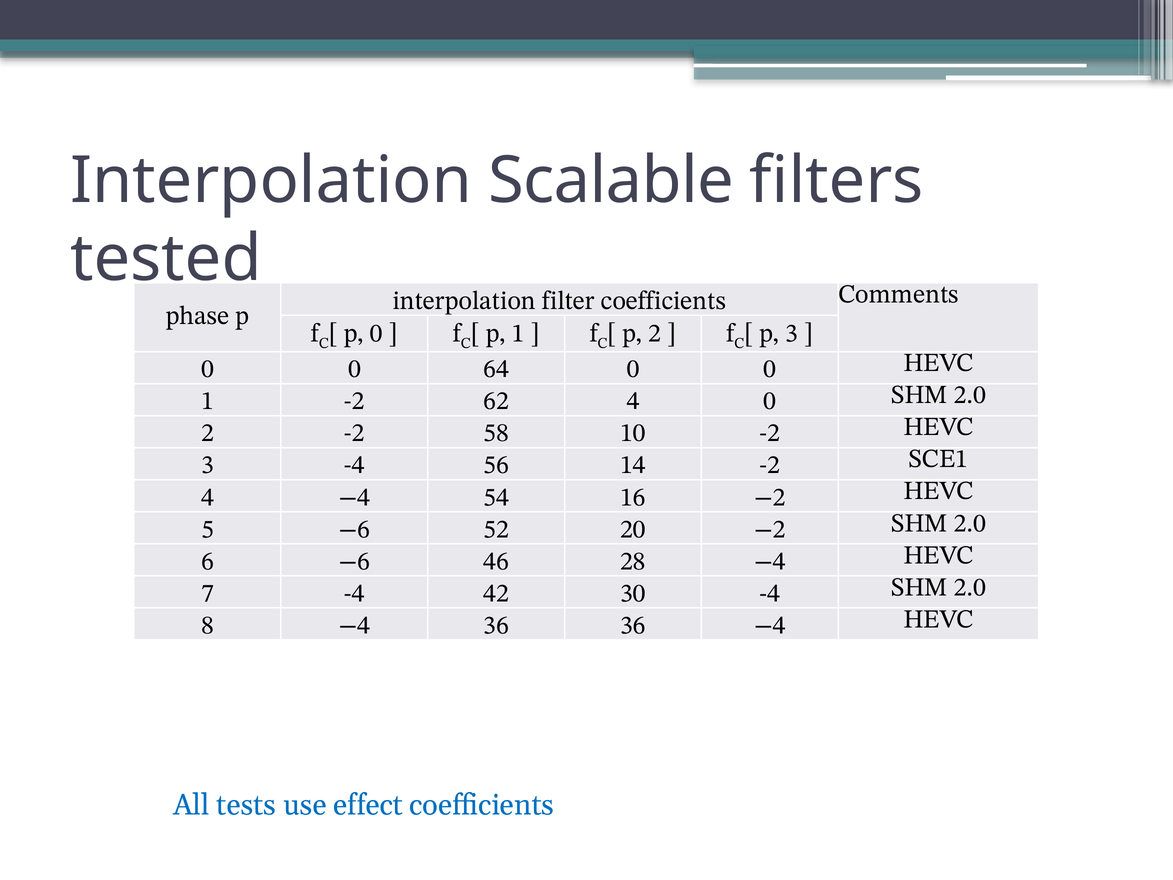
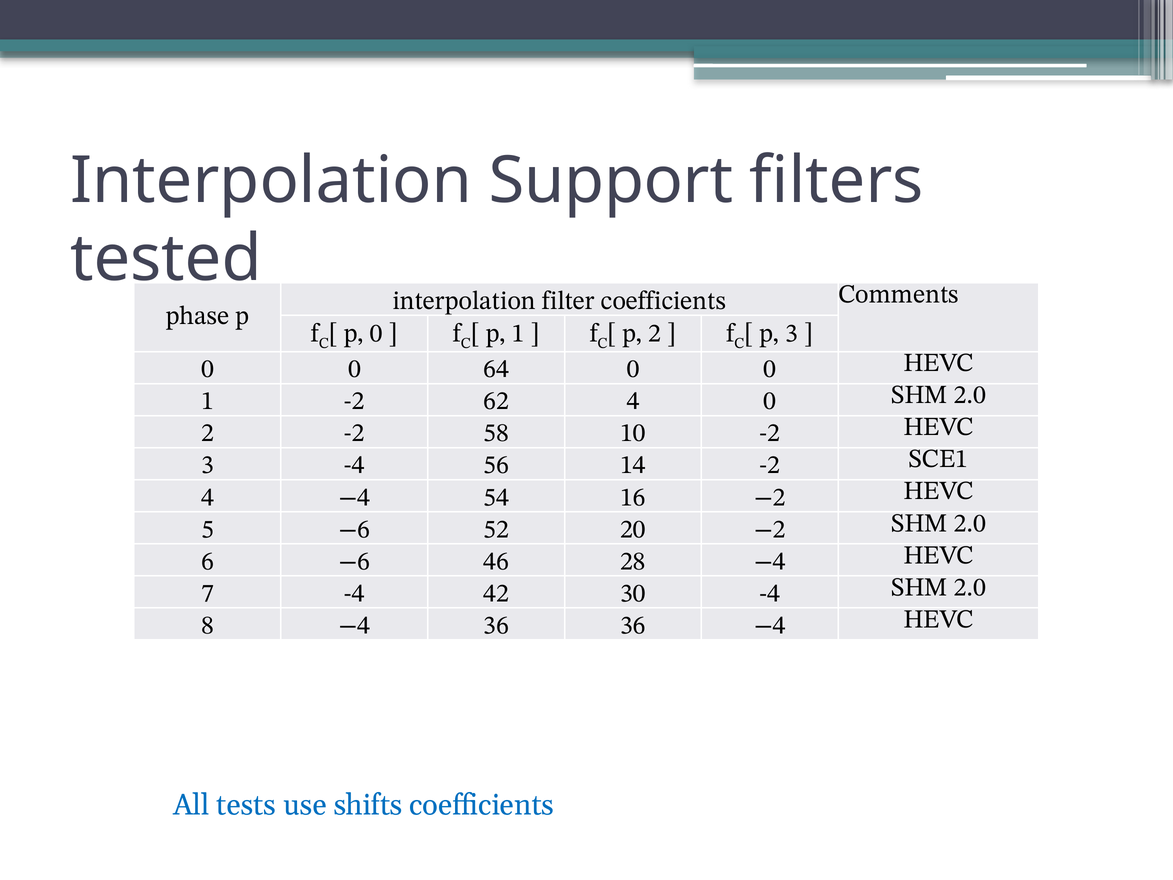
Scalable: Scalable -> Support
effect: effect -> shifts
